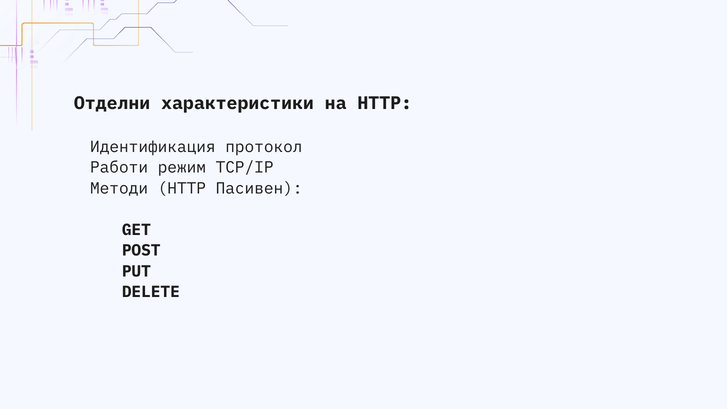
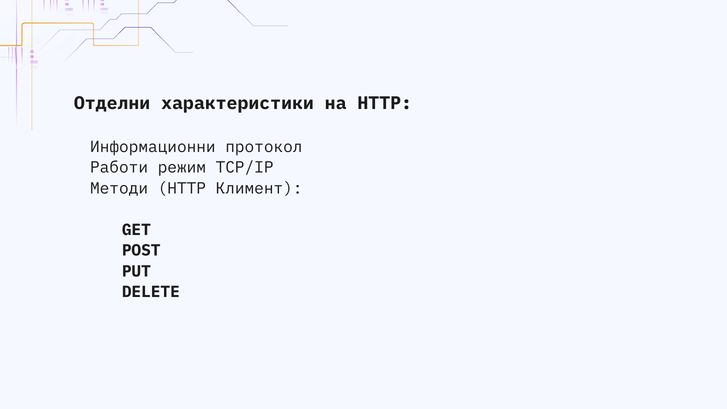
Идентификация: Идентификация -> Информационни
Пасивен: Пасивен -> Климент
